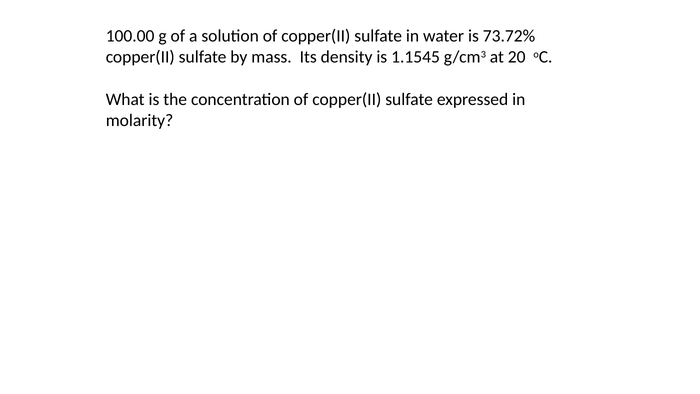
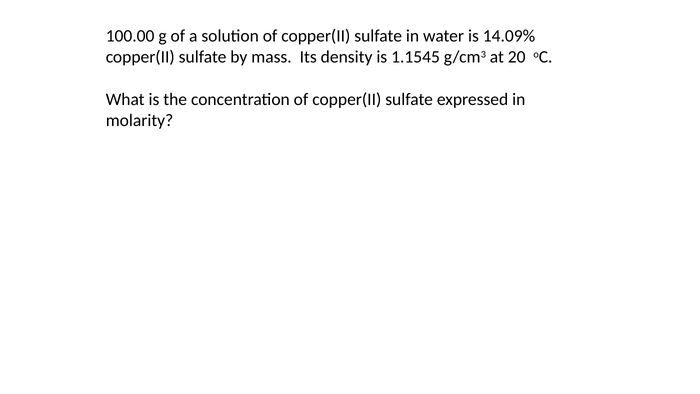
73.72%: 73.72% -> 14.09%
